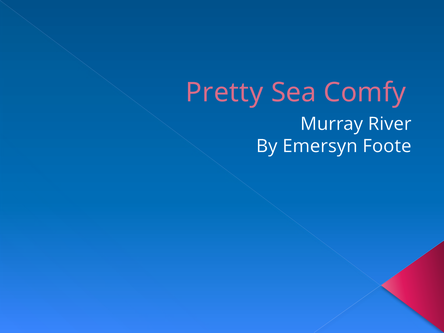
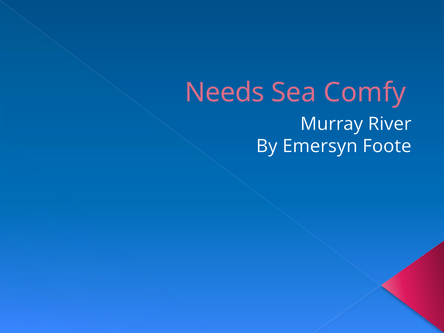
Pretty: Pretty -> Needs
